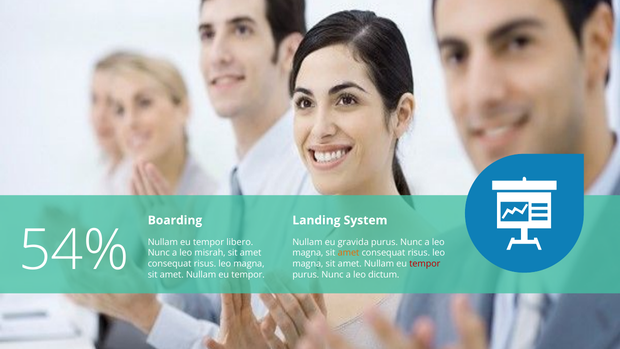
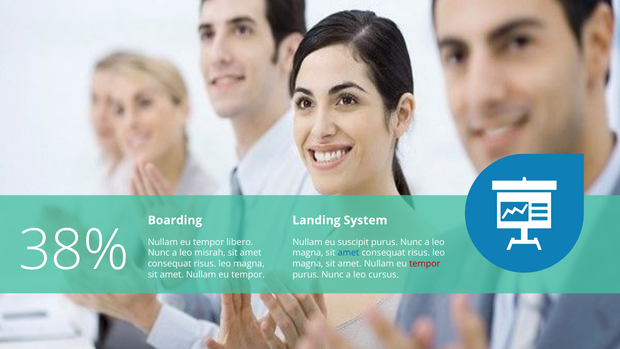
54%: 54% -> 38%
gravida: gravida -> suscipit
amet at (348, 253) colour: orange -> blue
dictum: dictum -> cursus
